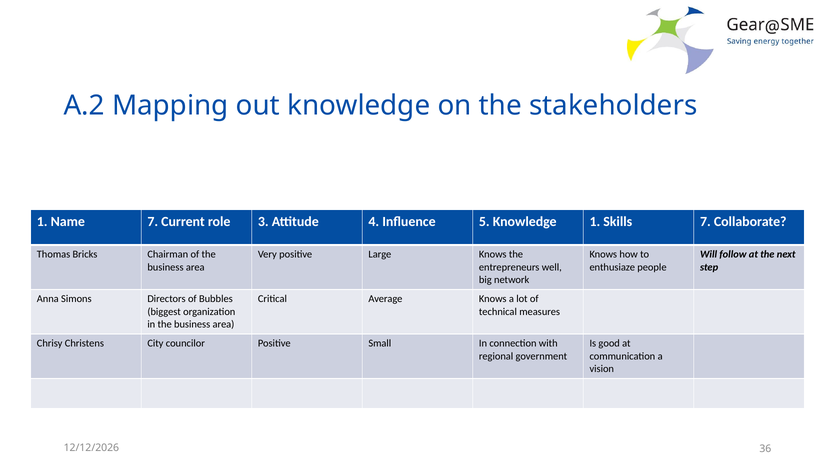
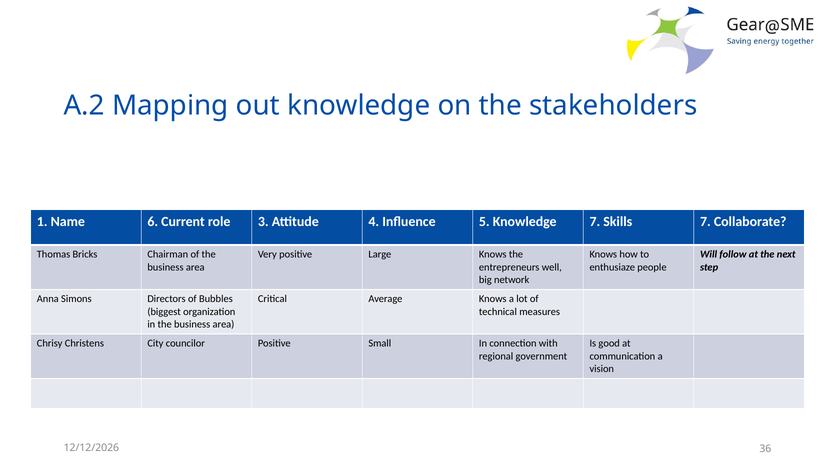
Name 7: 7 -> 6
Knowledge 1: 1 -> 7
